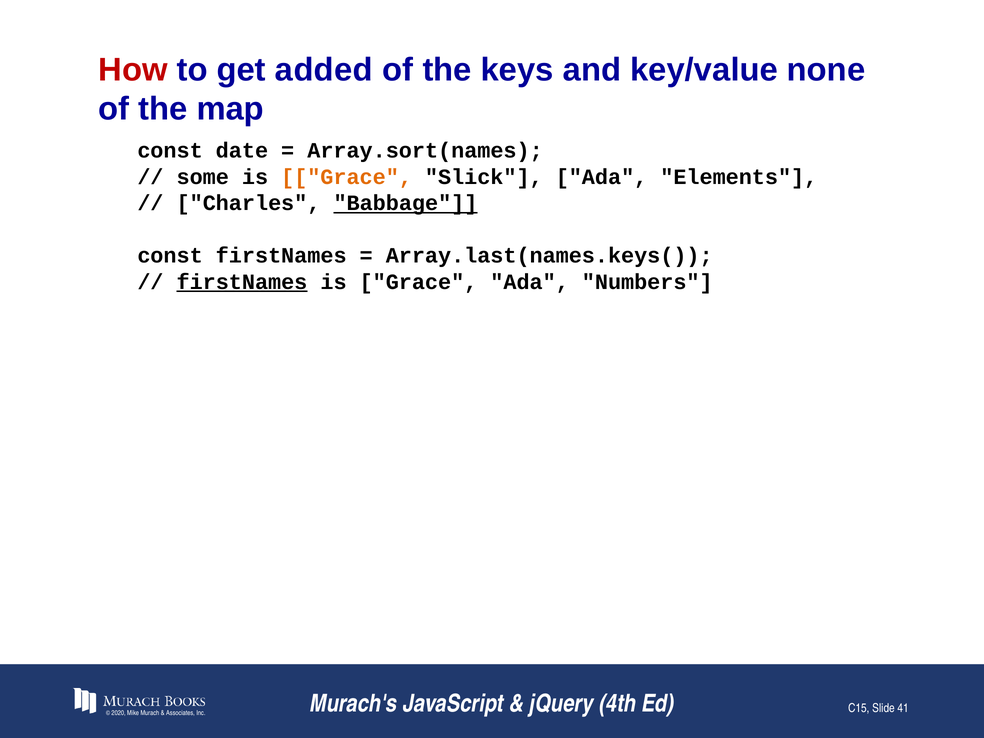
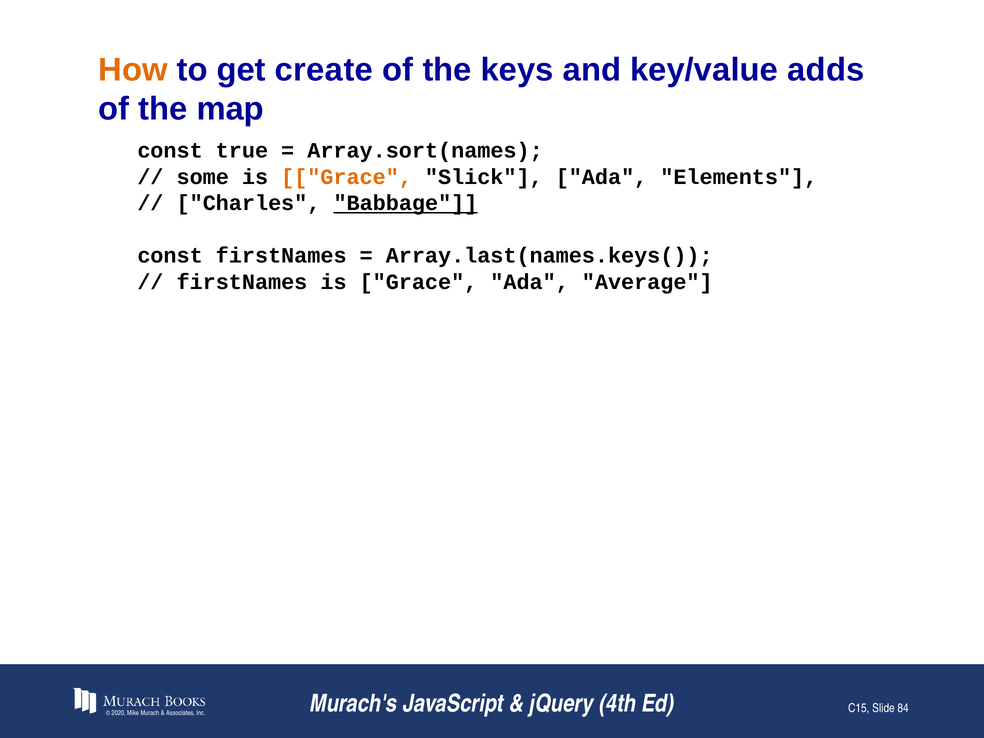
How colour: red -> orange
added: added -> create
none: none -> adds
date: date -> true
firstNames at (242, 282) underline: present -> none
Numbers: Numbers -> Average
41: 41 -> 84
